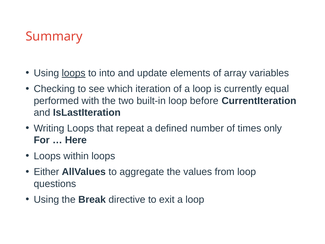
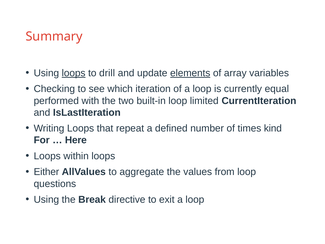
into: into -> drill
elements underline: none -> present
before: before -> limited
only: only -> kind
